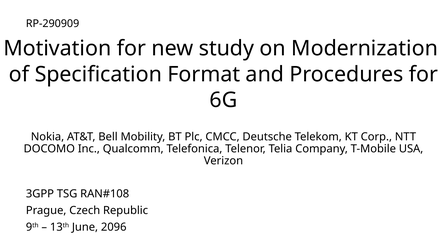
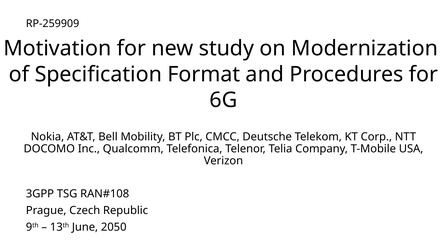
RP-290909: RP-290909 -> RP-259909
2096: 2096 -> 2050
